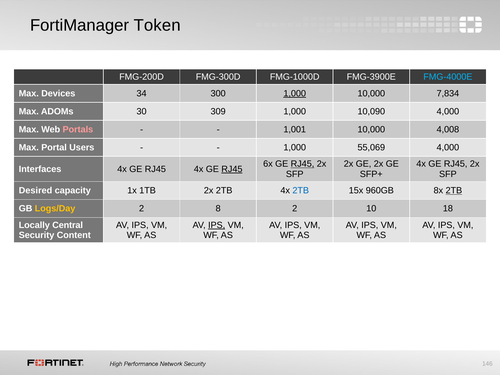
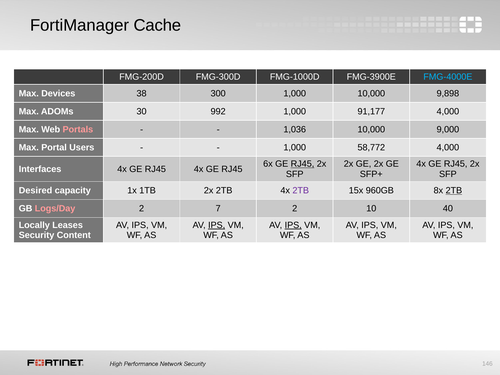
Token: Token -> Cache
34: 34 -> 38
1,000 at (295, 93) underline: present -> none
7,834: 7,834 -> 9,898
309: 309 -> 992
10,090: 10,090 -> 91,177
1,001: 1,001 -> 1,036
4,008: 4,008 -> 9,000
55,069: 55,069 -> 58,772
RJ45 at (232, 169) underline: present -> none
2TB at (301, 191) colour: blue -> purple
Logs/Day colour: yellow -> pink
8: 8 -> 7
18: 18 -> 40
Central: Central -> Leases
IPS at (293, 225) underline: none -> present
